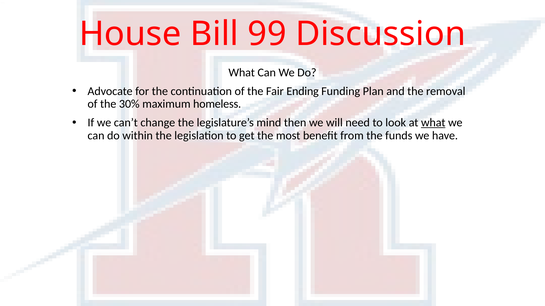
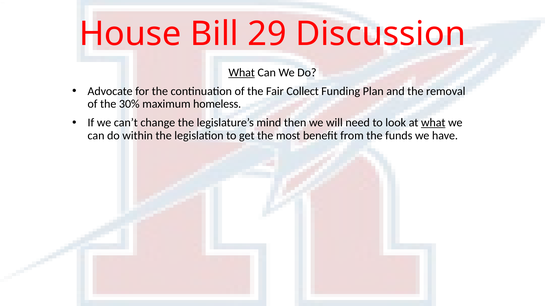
99: 99 -> 29
What at (242, 73) underline: none -> present
Ending: Ending -> Collect
